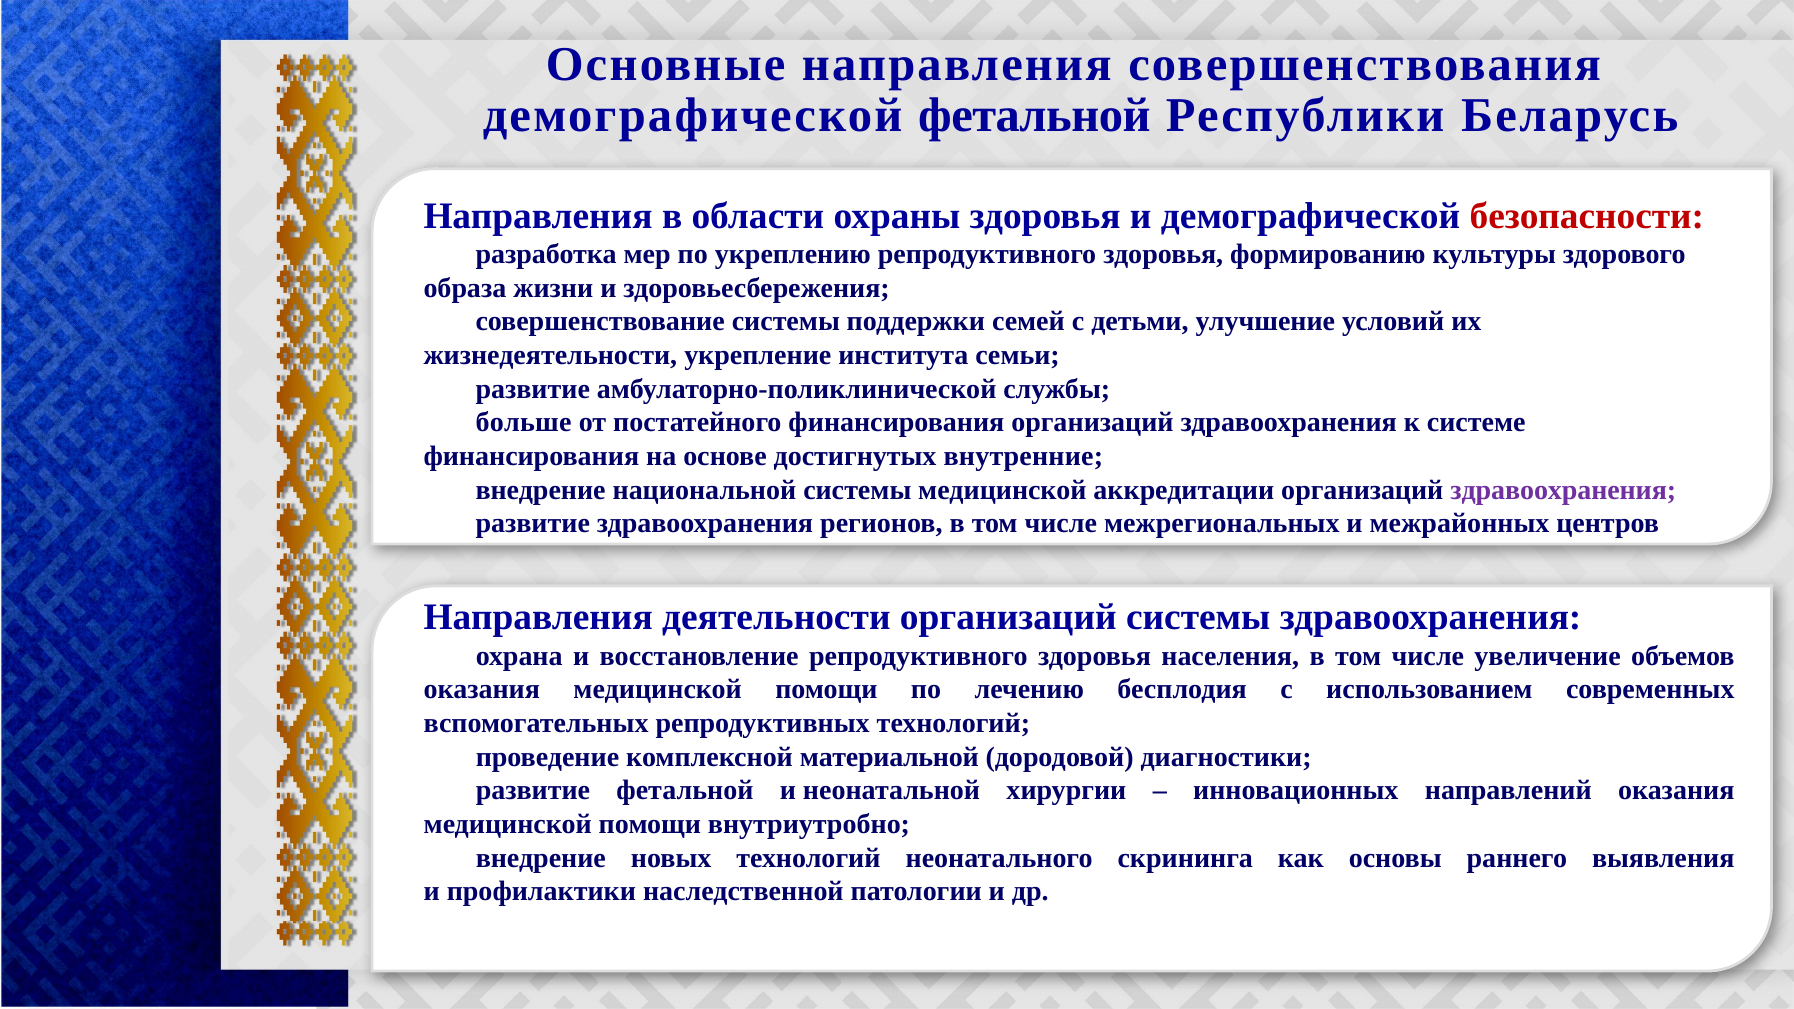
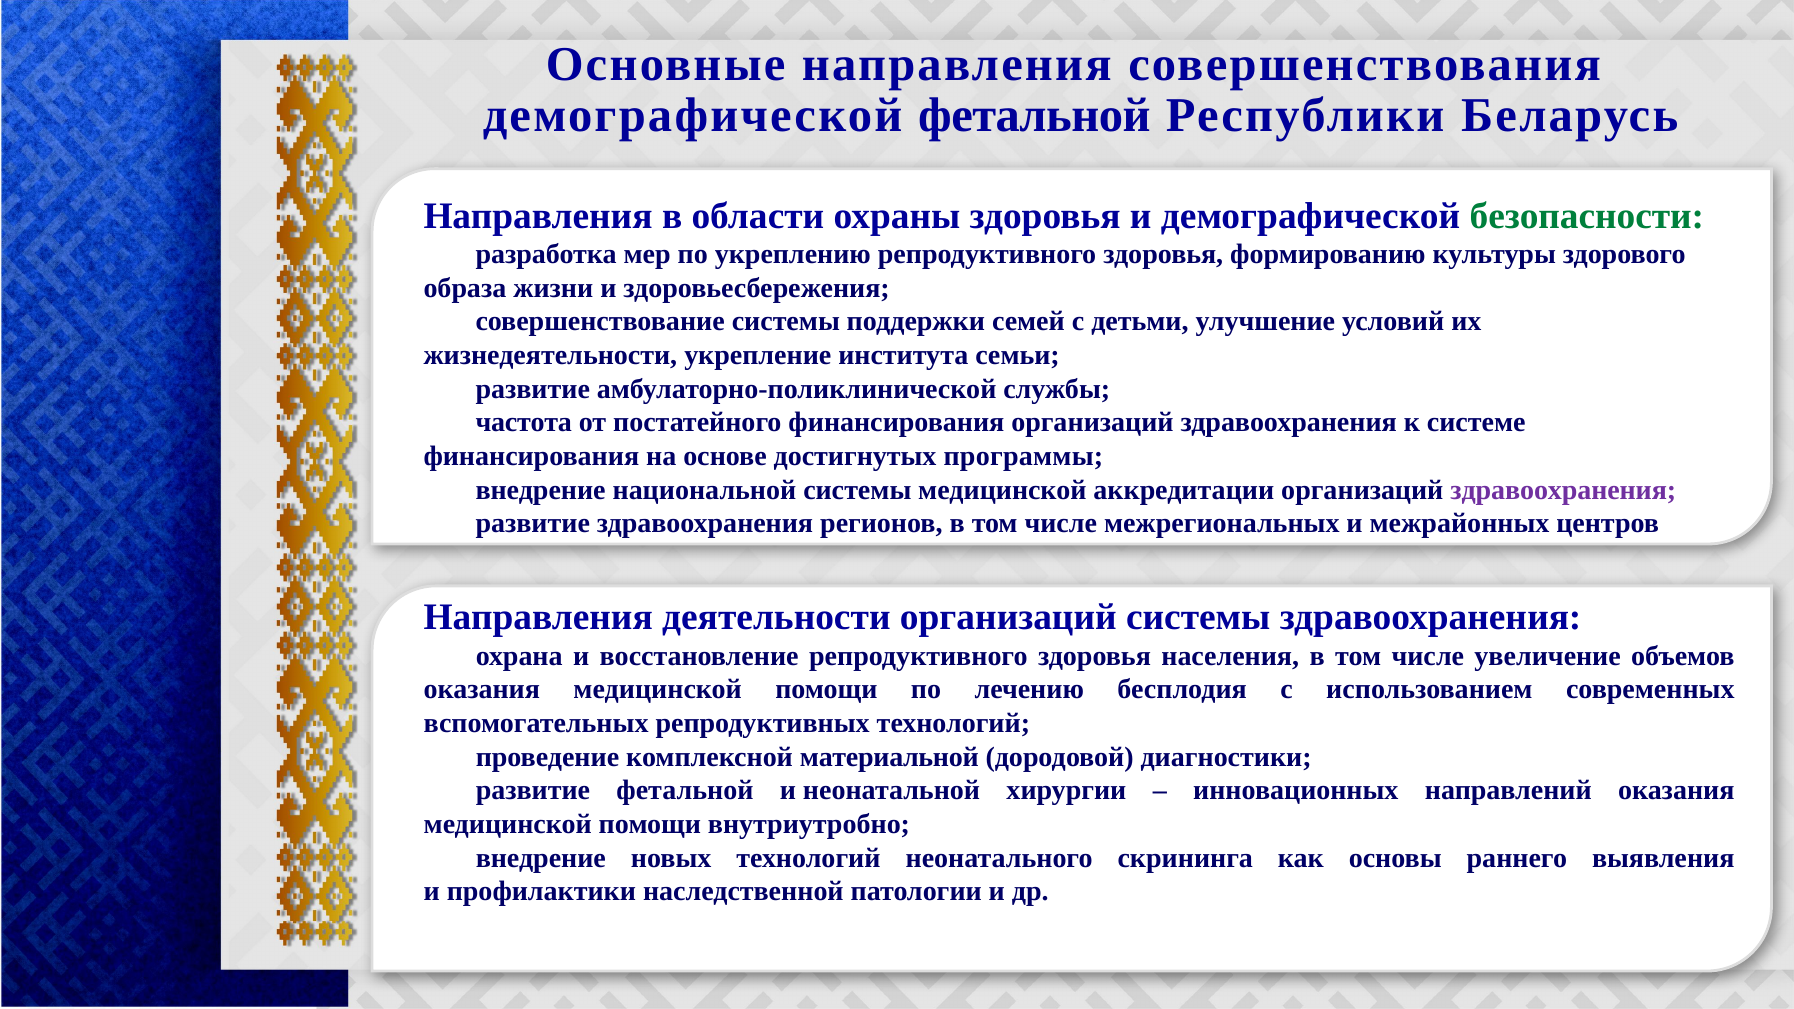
безопасности colour: red -> green
больше: больше -> частота
внутренние: внутренние -> программы
